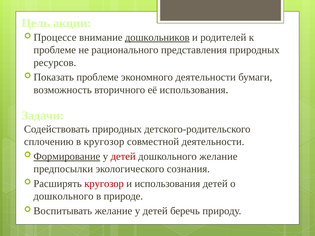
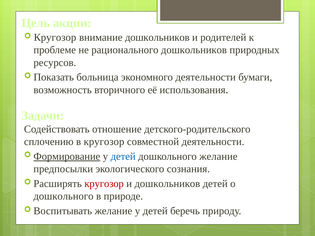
Процессе at (55, 37): Процессе -> Кругозор
дошкольников at (157, 37) underline: present -> none
рационального представления: представления -> дошкольников
Показать проблеме: проблеме -> больница
Содействовать природных: природных -> отношение
детей at (123, 157) colour: red -> blue
и использования: использования -> дошкольников
